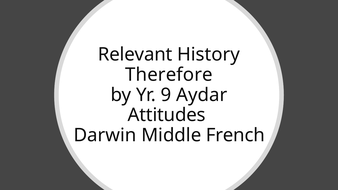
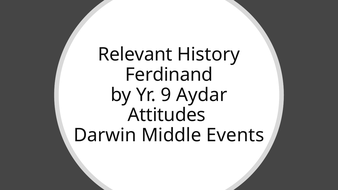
Therefore: Therefore -> Ferdinand
French: French -> Events
